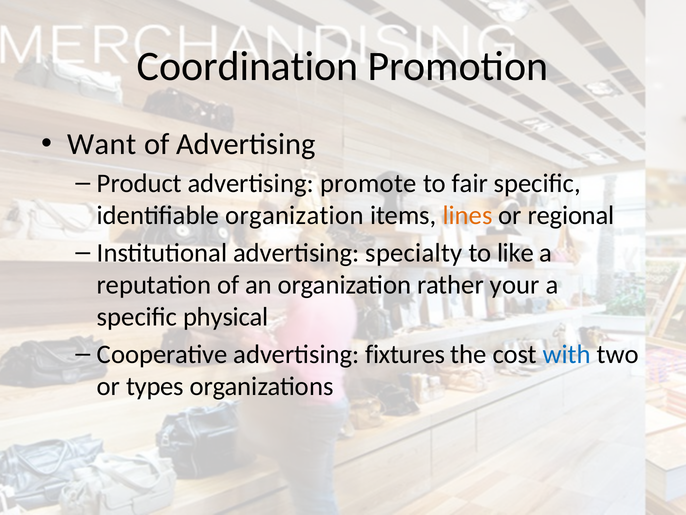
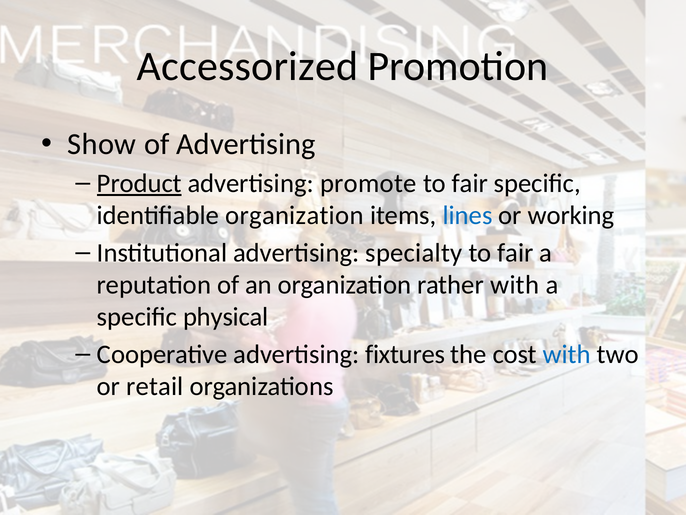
Coordination: Coordination -> Accessorized
Want: Want -> Show
Product underline: none -> present
lines colour: orange -> blue
regional: regional -> working
like at (516, 253): like -> fair
rather your: your -> with
types: types -> retail
